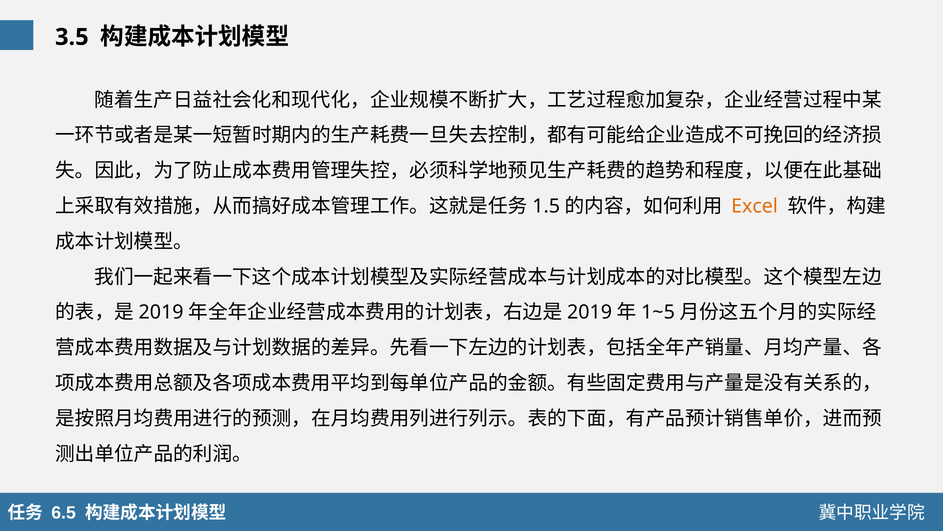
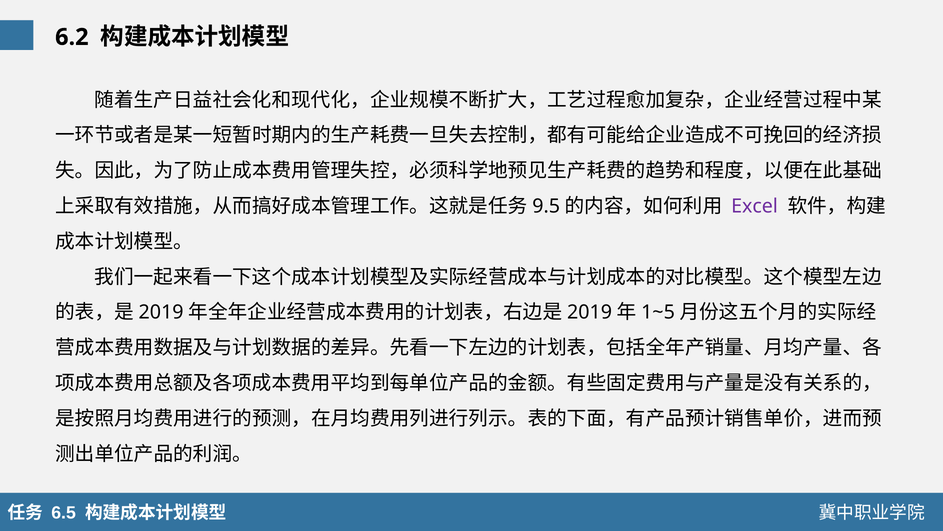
3.5: 3.5 -> 6.2
1.5: 1.5 -> 9.5
Excel colour: orange -> purple
